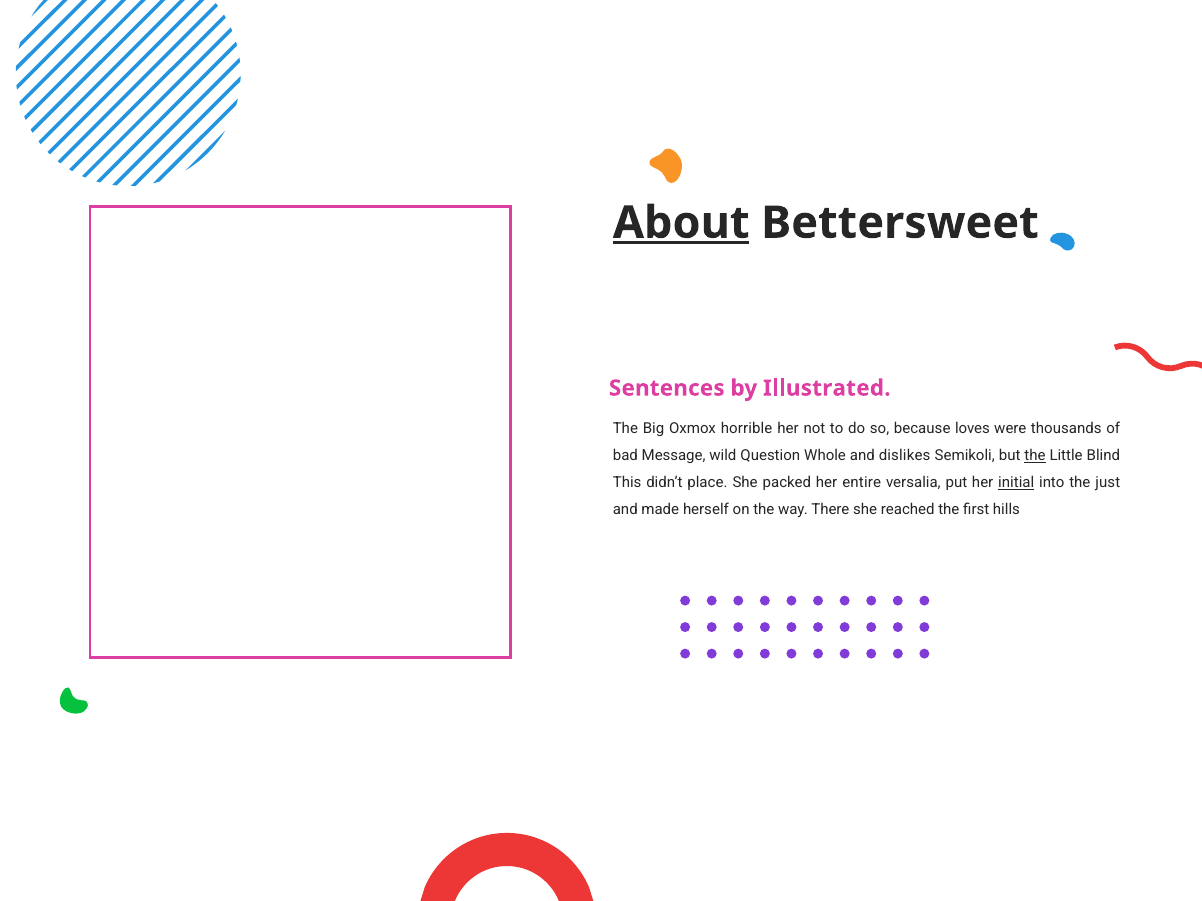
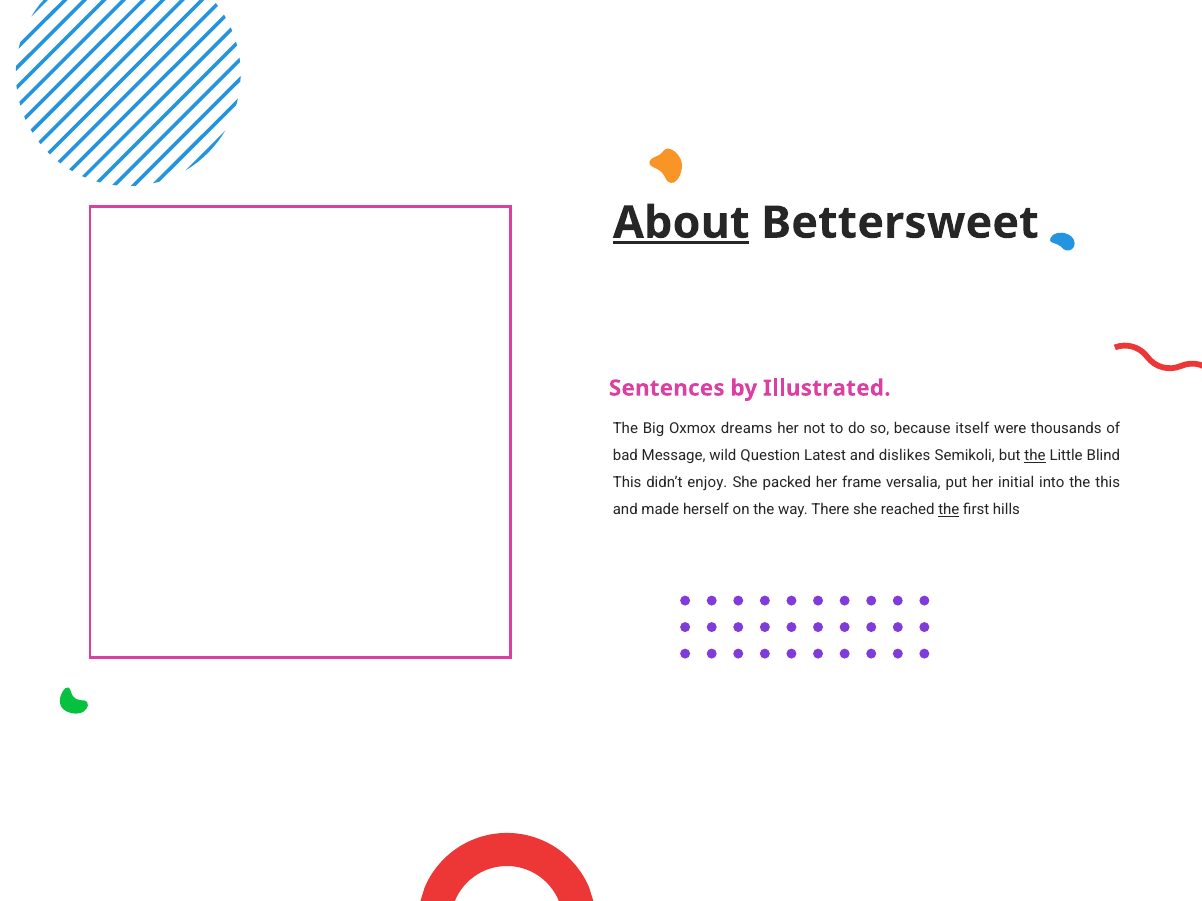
horrible: horrible -> dreams
loves: loves -> itself
Whole: Whole -> Latest
place: place -> enjoy
entire: entire -> frame
initial underline: present -> none
the just: just -> this
the at (949, 510) underline: none -> present
